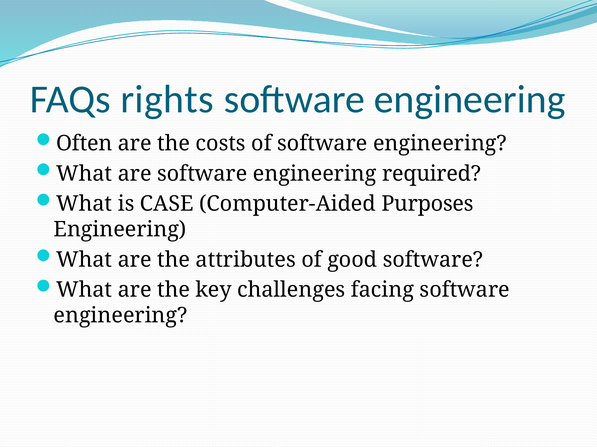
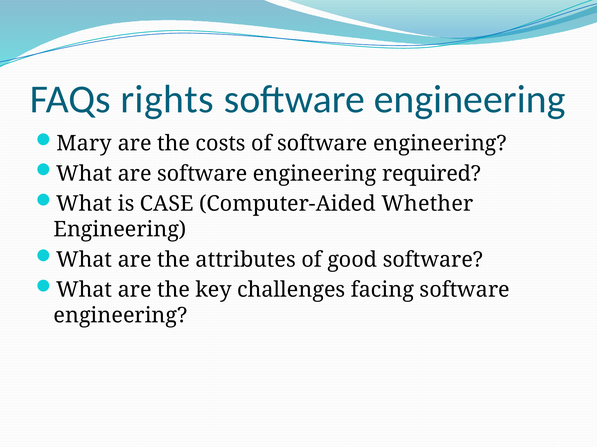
Often: Often -> Mary
Purposes: Purposes -> Whether
